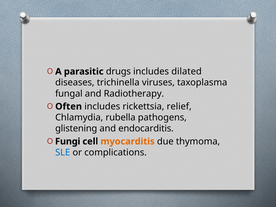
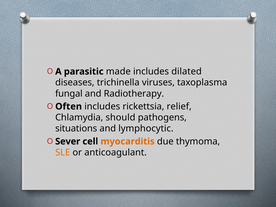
drugs: drugs -> made
rubella: rubella -> should
glistening: glistening -> situations
endocarditis: endocarditis -> lymphocytic
Fungi: Fungi -> Sever
SLE colour: blue -> orange
complications: complications -> anticoagulant
